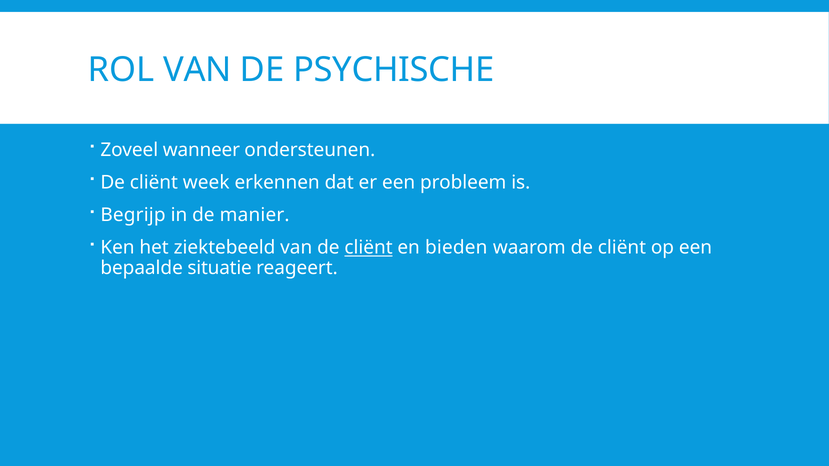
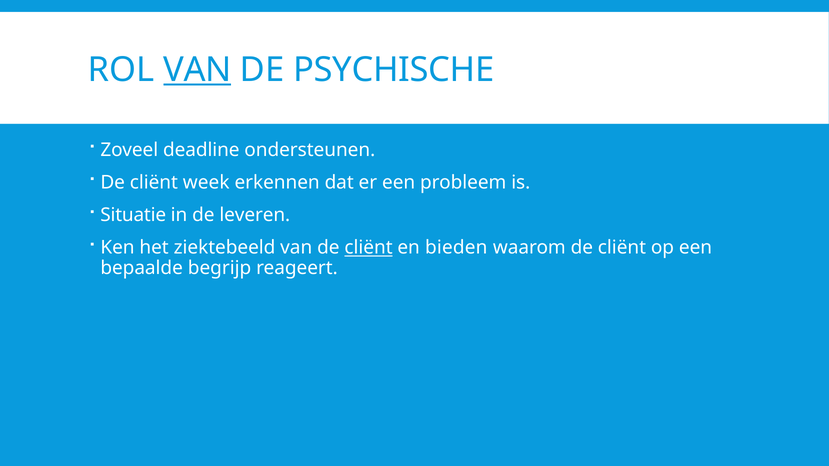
VAN at (197, 70) underline: none -> present
wanneer: wanneer -> deadline
Begrijp: Begrijp -> Situatie
manier: manier -> leveren
situatie: situatie -> begrijp
